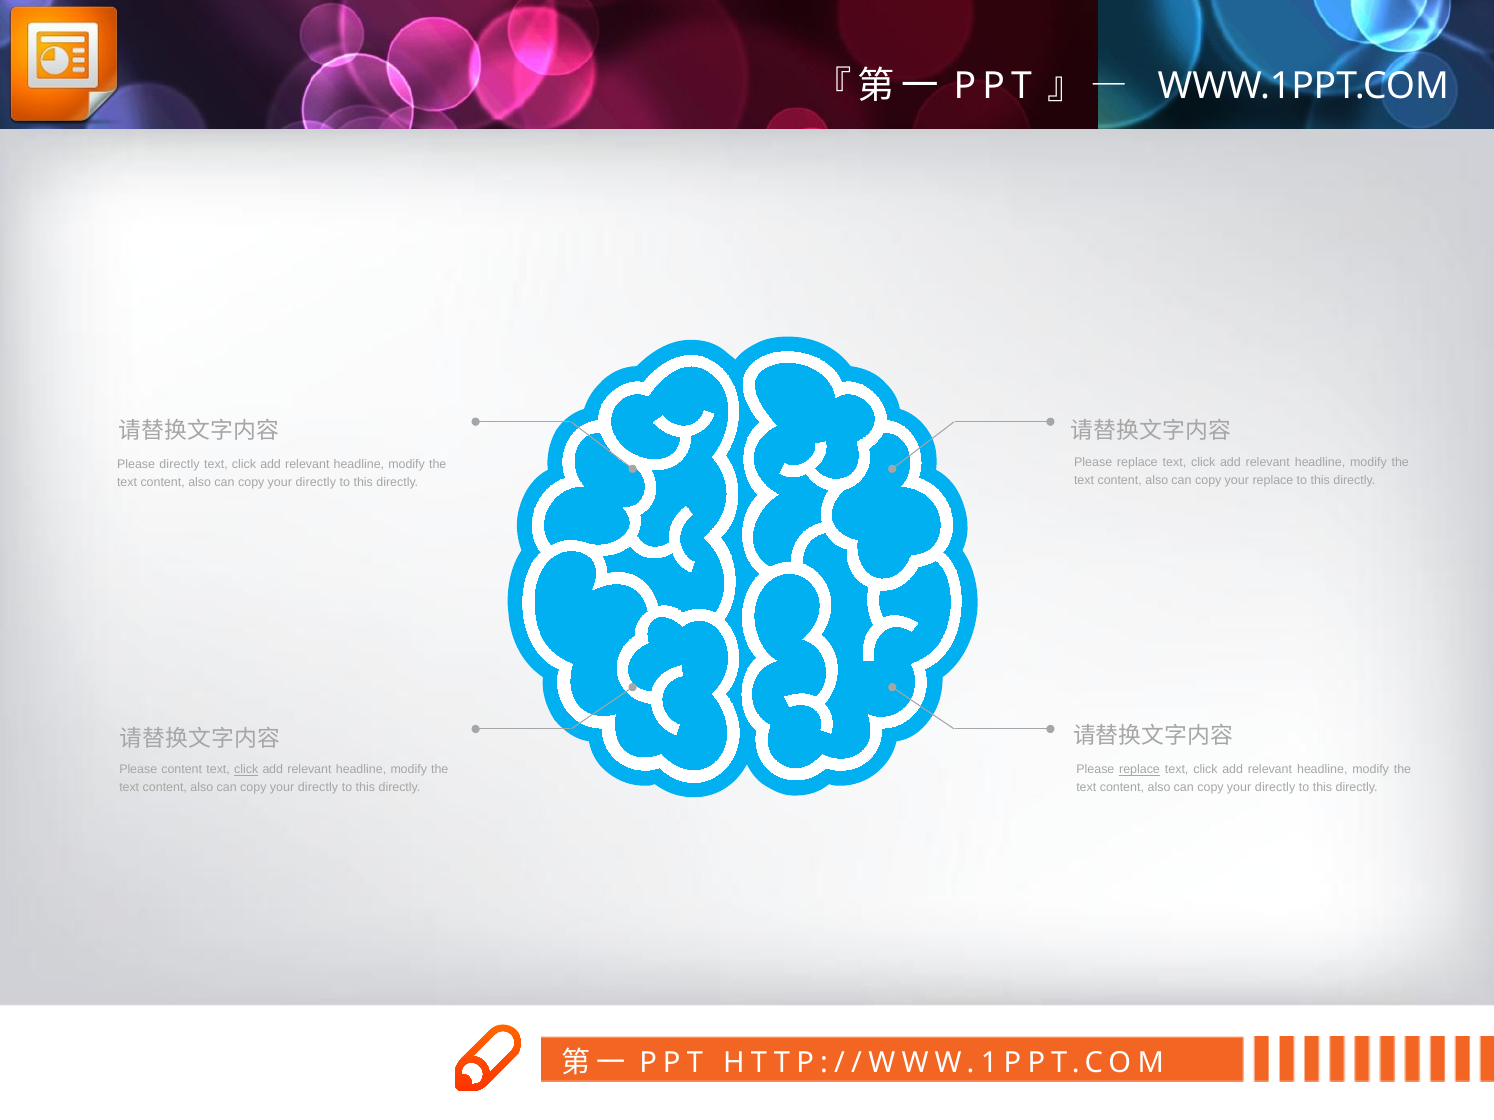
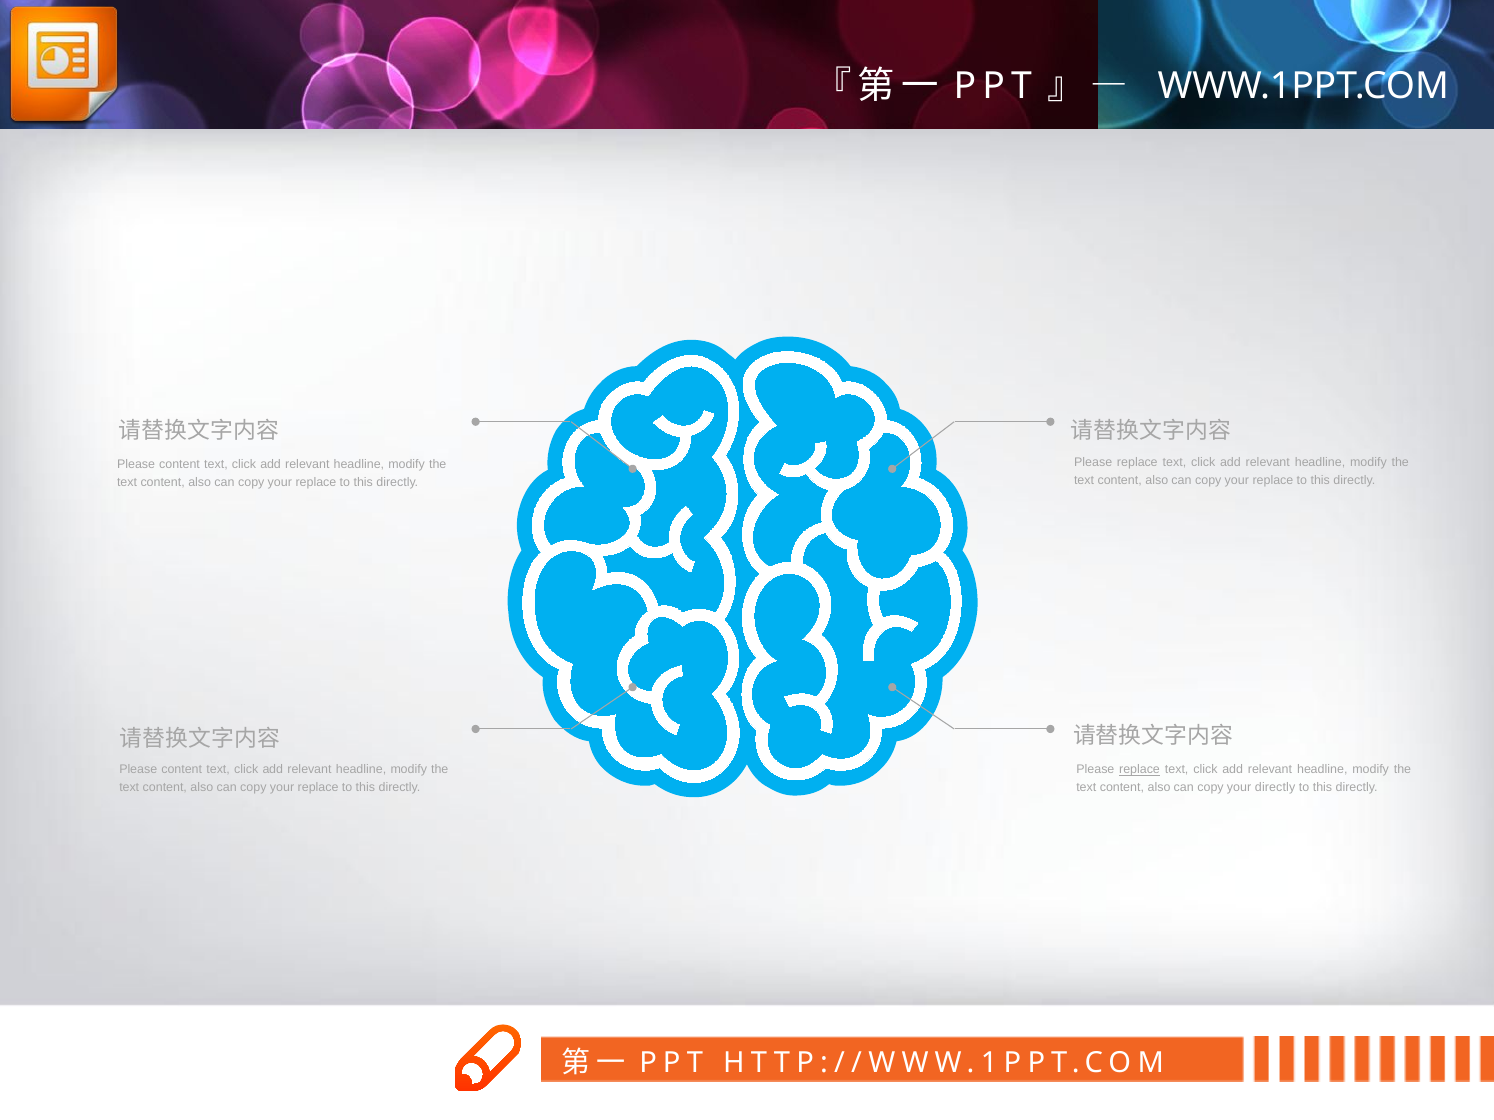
directly at (179, 465): directly -> content
directly at (316, 483): directly -> replace
click at (246, 770) underline: present -> none
directly at (318, 788): directly -> replace
